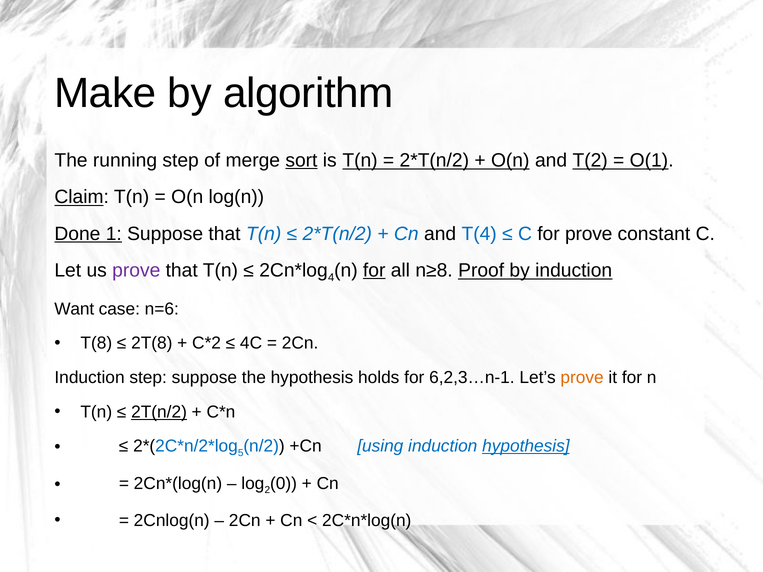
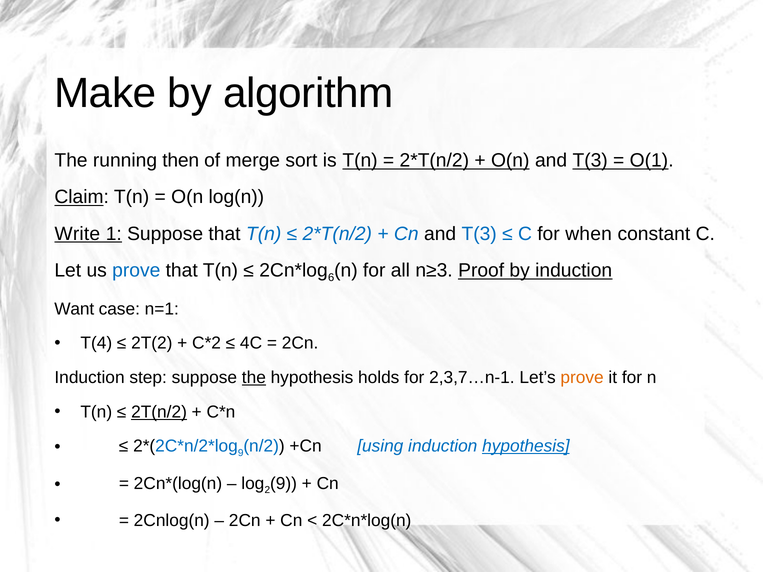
running step: step -> then
sort underline: present -> none
O(n and T(2: T(2 -> T(3
Done: Done -> Write
Cn and T(4: T(4 -> T(3
for prove: prove -> when
prove at (136, 270) colour: purple -> blue
4: 4 -> 6
for at (374, 270) underline: present -> none
n≥8: n≥8 -> n≥3
n=6: n=6 -> n=1
T(8: T(8 -> T(4
2T(8: 2T(8 -> 2T(2
the at (254, 378) underline: none -> present
6,2,3…n-1: 6,2,3…n-1 -> 2,3,7…n-1
5 at (241, 453): 5 -> 9
2 0: 0 -> 9
